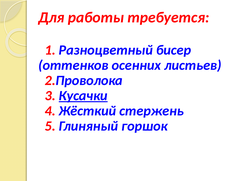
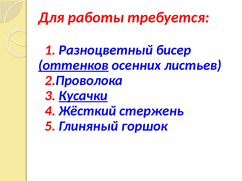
оттенков underline: none -> present
